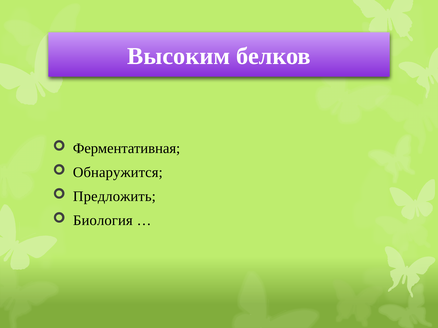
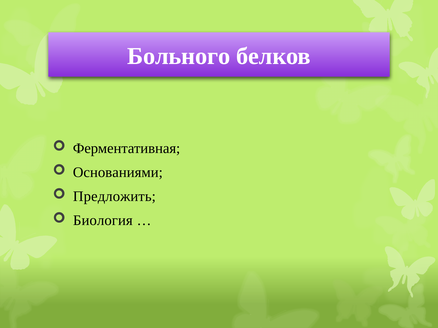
Высоким: Высоким -> Больного
Обнаружится: Обнаружится -> Основаниями
